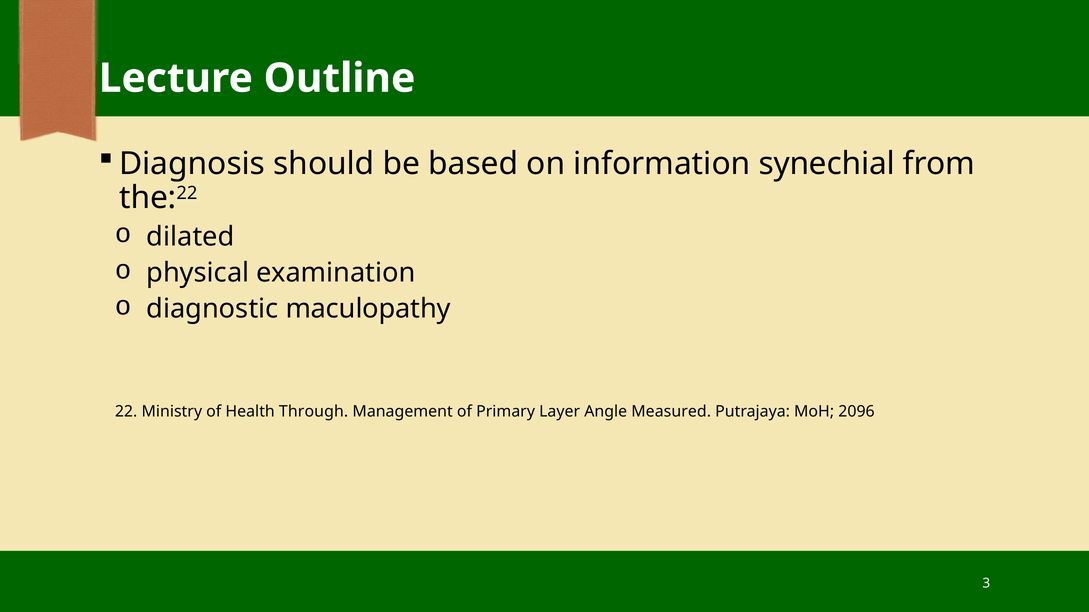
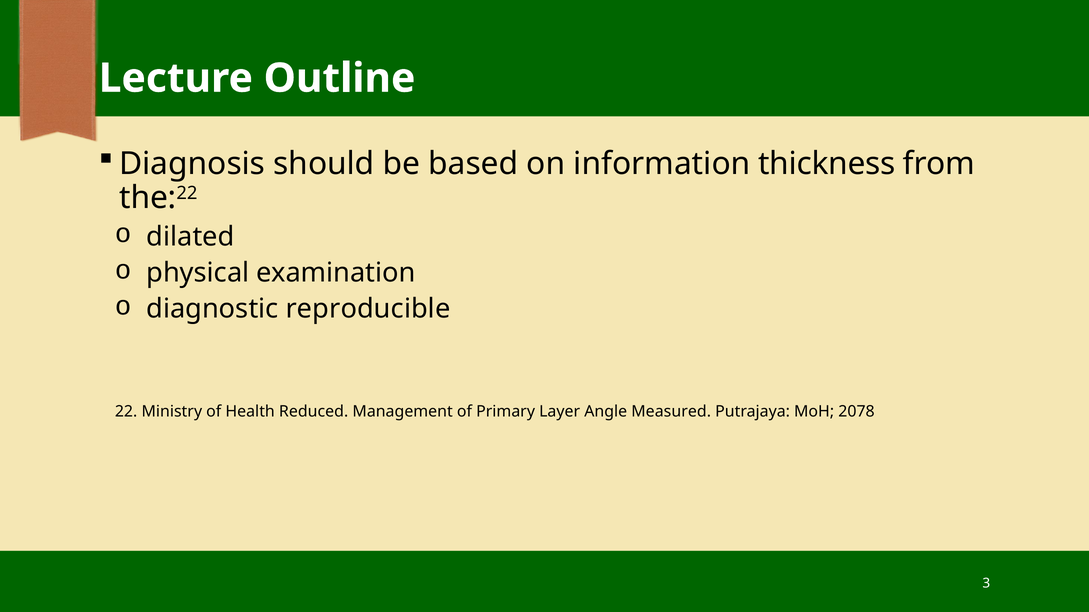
synechial: synechial -> thickness
maculopathy: maculopathy -> reproducible
Through: Through -> Reduced
2096: 2096 -> 2078
